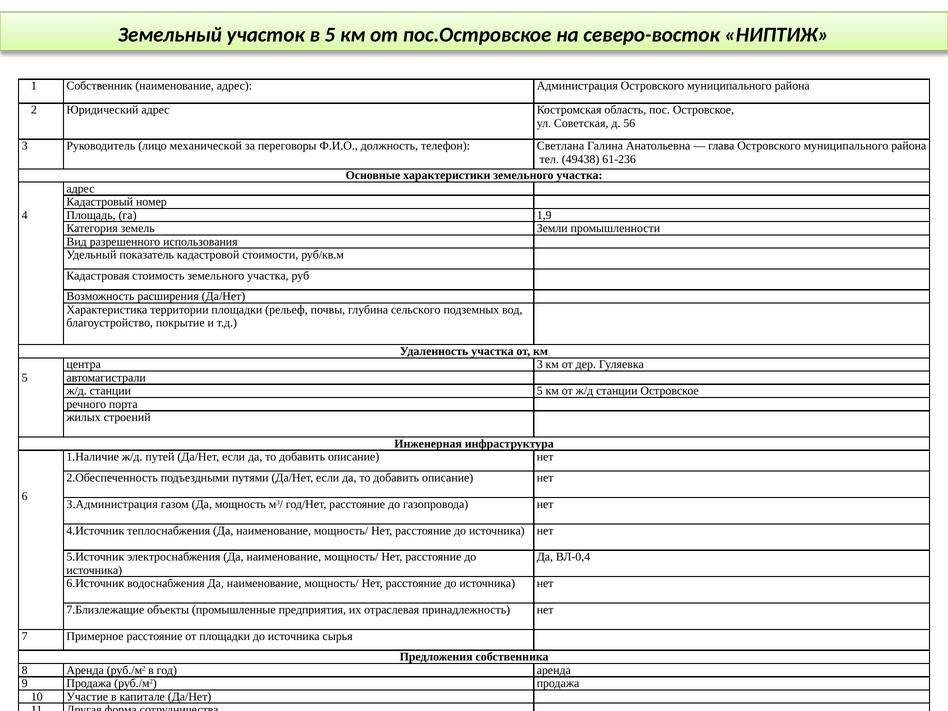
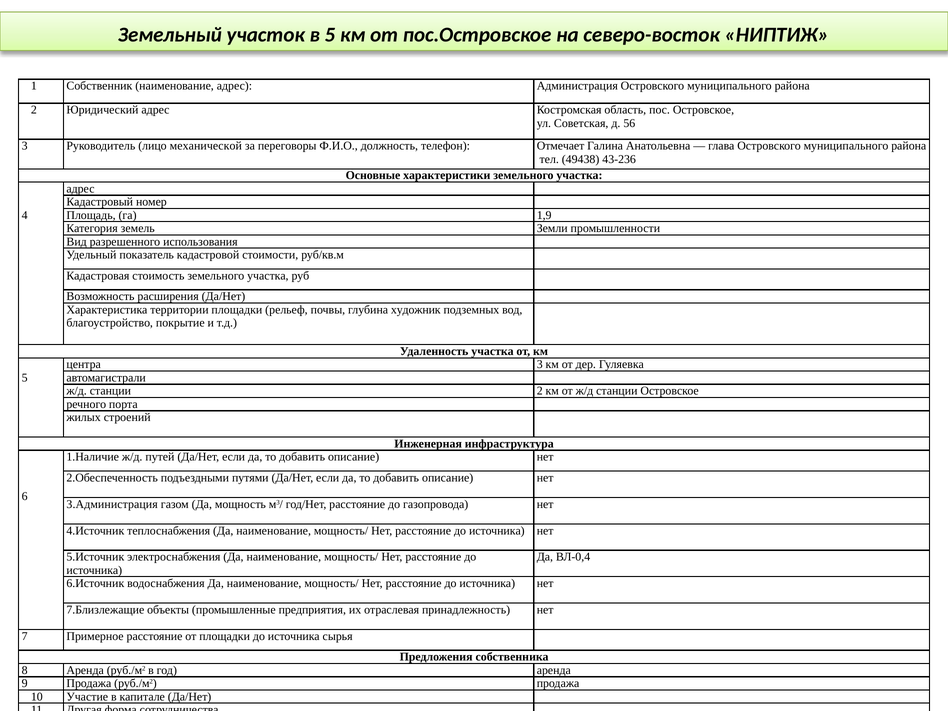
Светлана: Светлана -> Отмечает
61-236: 61-236 -> 43-236
сельского: сельского -> художник
станции 5: 5 -> 2
